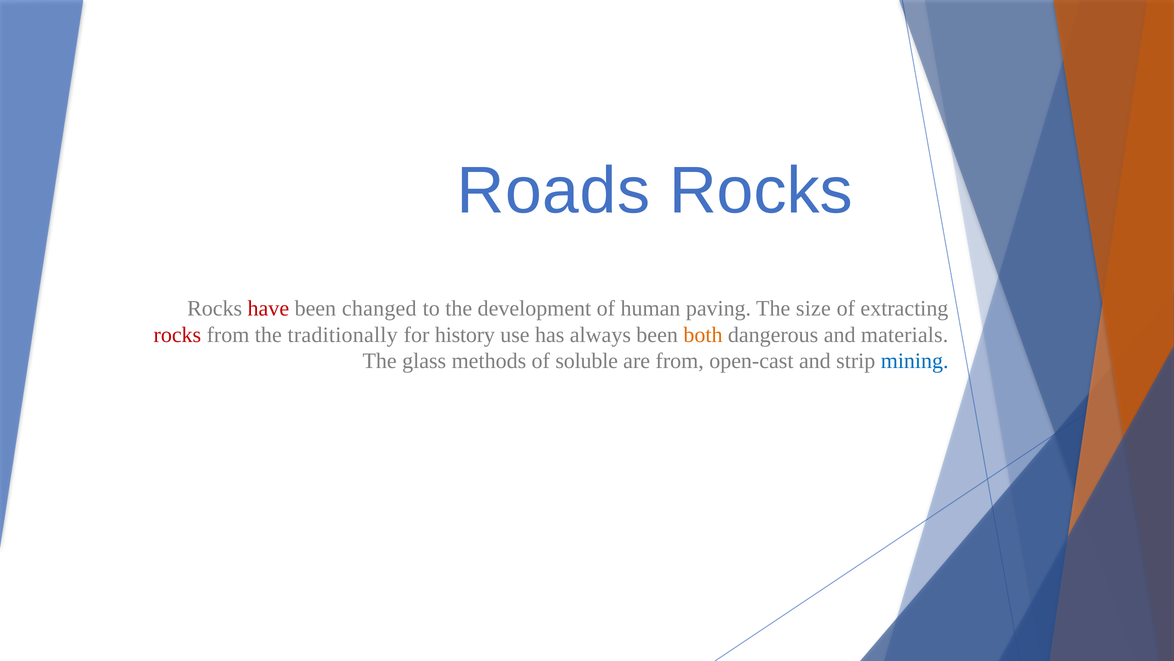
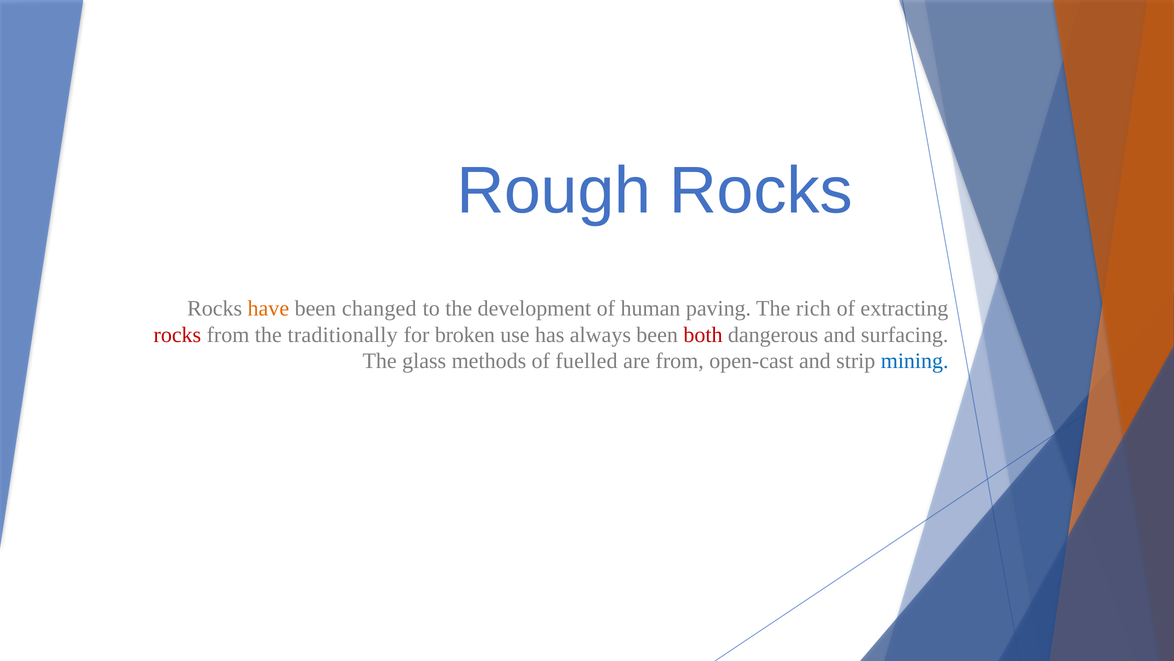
Roads: Roads -> Rough
have colour: red -> orange
size: size -> rich
history: history -> broken
both colour: orange -> red
materials: materials -> surfacing
soluble: soluble -> fuelled
